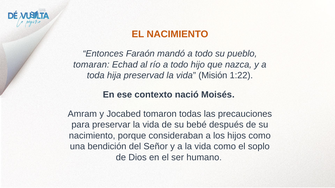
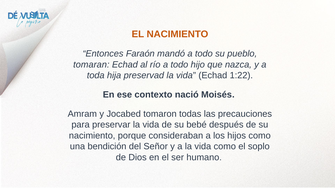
vida Misión: Misión -> Echad
